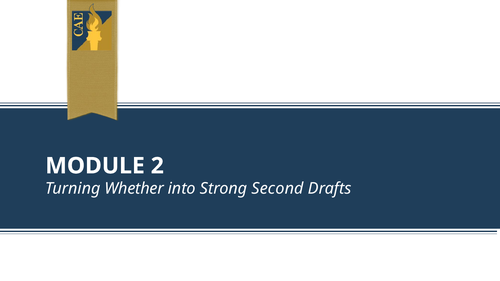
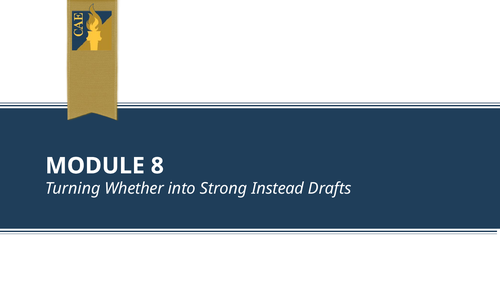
2: 2 -> 8
Second: Second -> Instead
